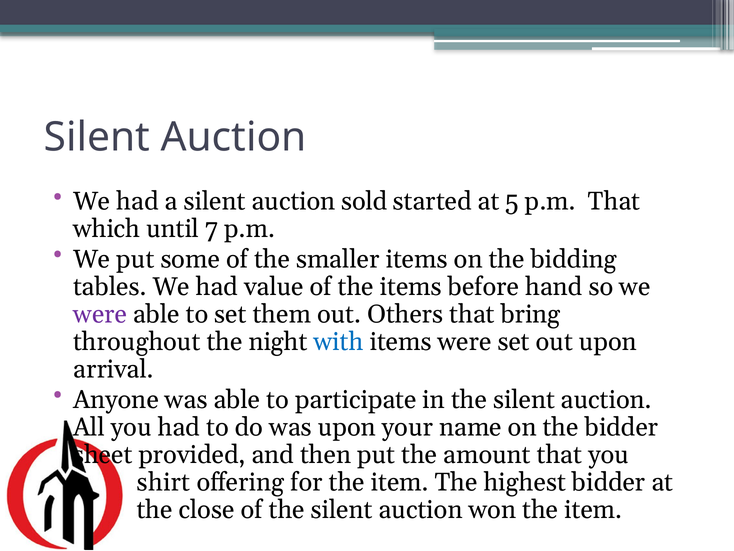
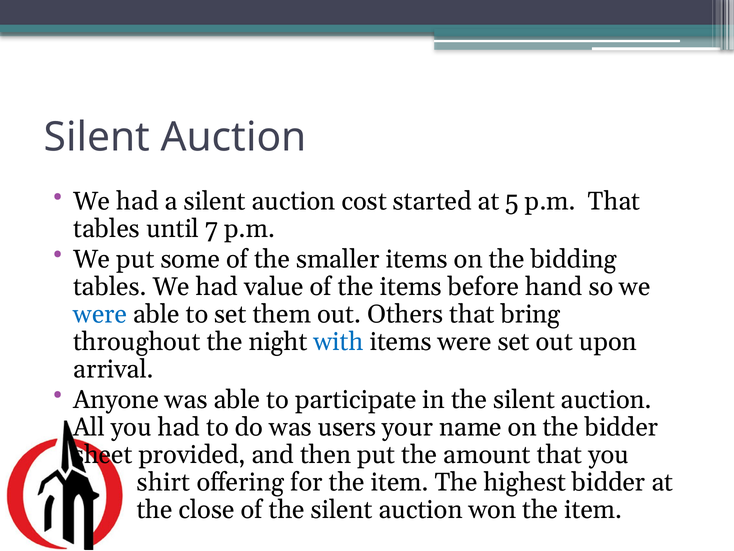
sold: sold -> cost
which at (107, 229): which -> tables
were at (100, 314) colour: purple -> blue
was upon: upon -> users
